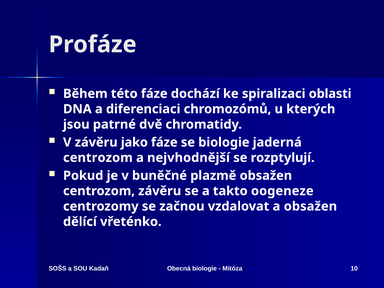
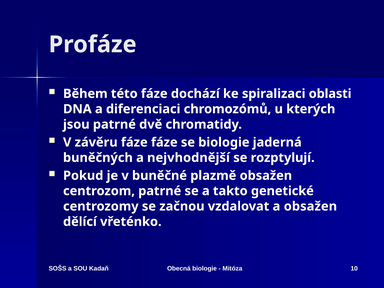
závěru jako: jako -> fáze
centrozom at (98, 158): centrozom -> buněčných
centrozom závěru: závěru -> patrné
oogeneze: oogeneze -> genetické
